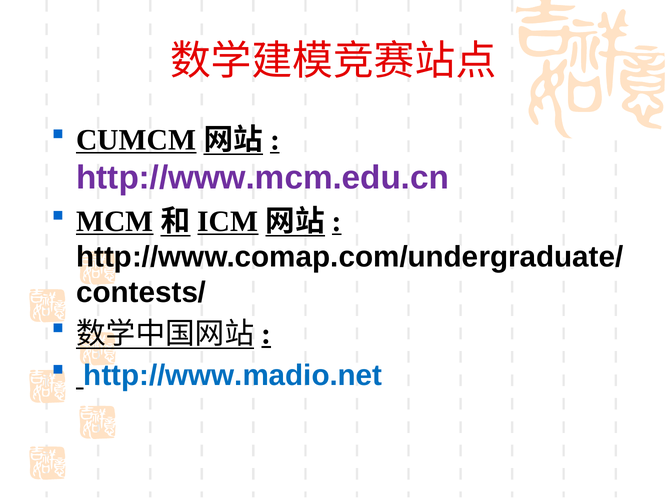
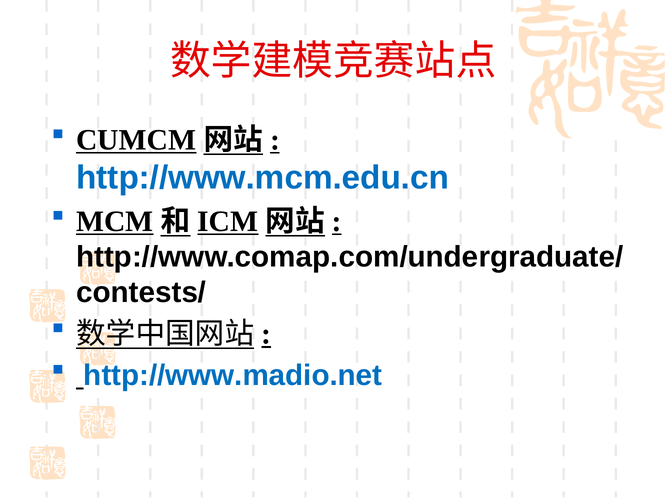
http://www.mcm.edu.cn colour: purple -> blue
